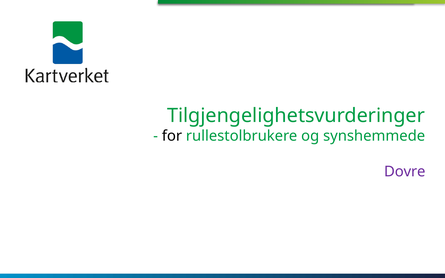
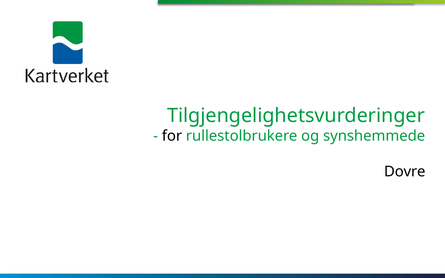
Dovre colour: purple -> black
